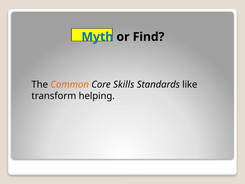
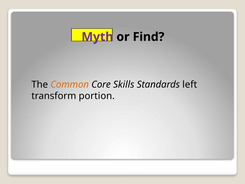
Myth colour: blue -> purple
like: like -> left
helping: helping -> portion
